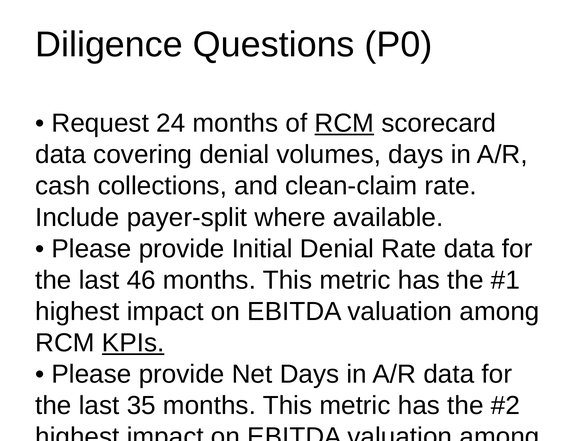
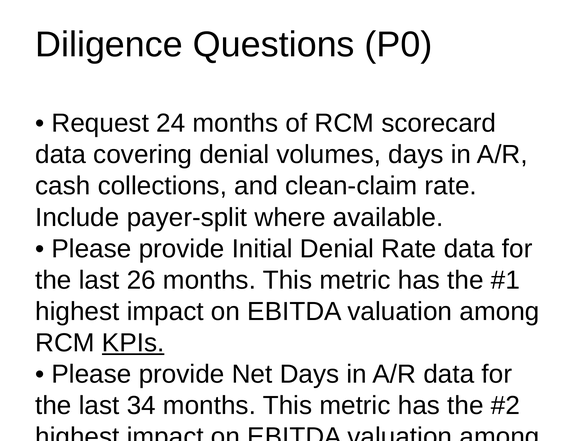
RCM at (344, 123) underline: present -> none
46: 46 -> 26
35: 35 -> 34
